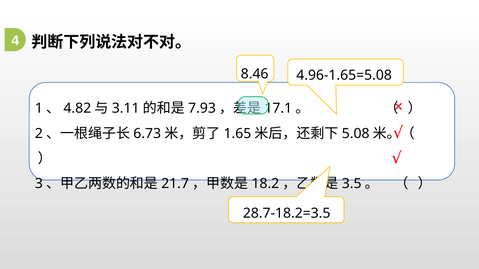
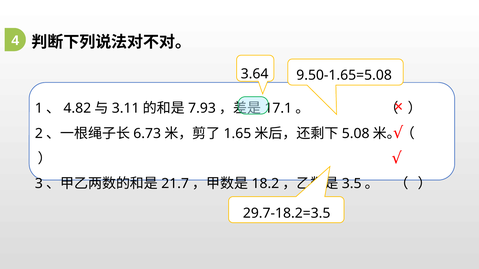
8.46: 8.46 -> 3.64
4.96-1.65=5.08: 4.96-1.65=5.08 -> 9.50-1.65=5.08
28.7-18.2=3.5: 28.7-18.2=3.5 -> 29.7-18.2=3.5
